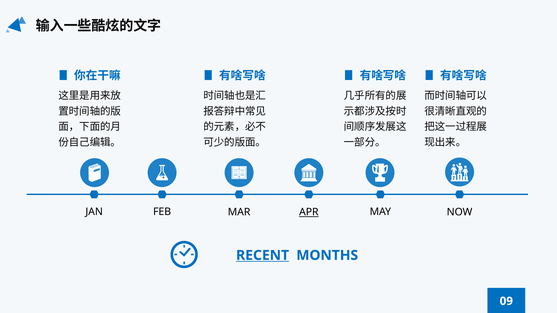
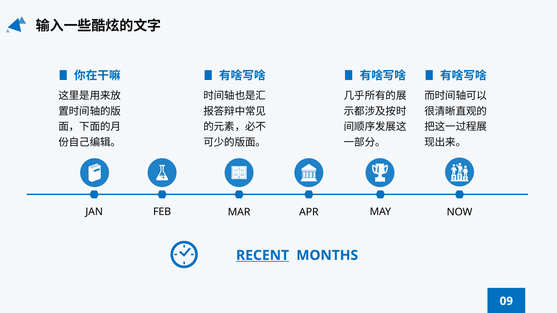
APR underline: present -> none
